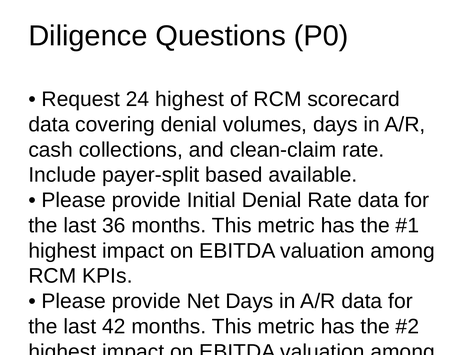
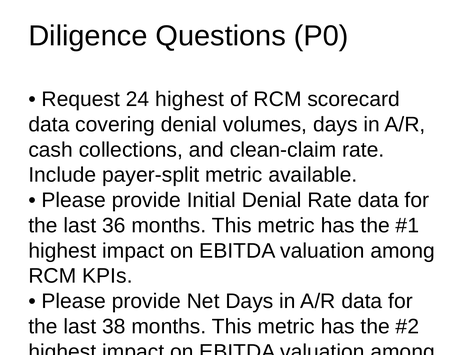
payer-split based: based -> metric
42: 42 -> 38
